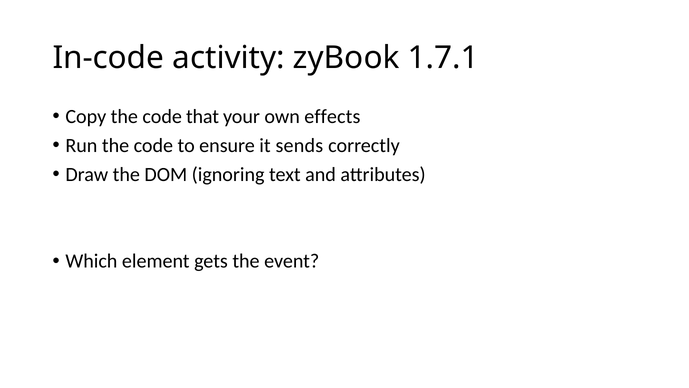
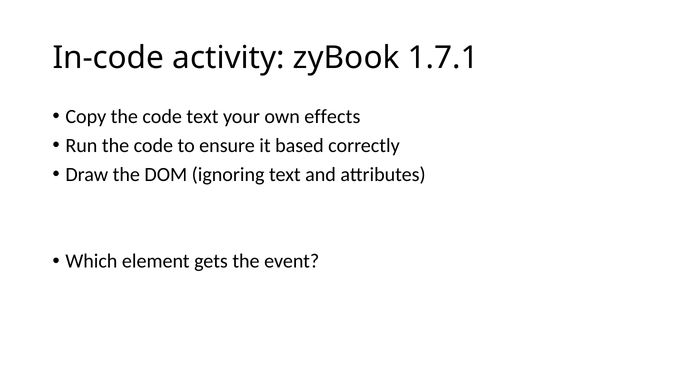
code that: that -> text
sends: sends -> based
